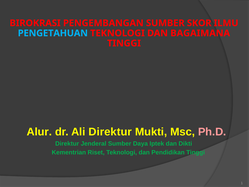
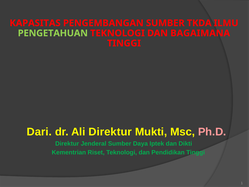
BIROKRASI: BIROKRASI -> KAPASITAS
SKOR: SKOR -> TKDA
PENGETAHUAN colour: light blue -> light green
Alur: Alur -> Dari
